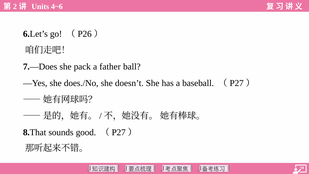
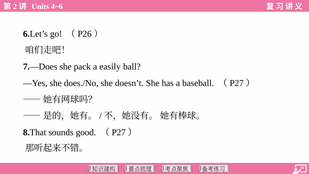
father: father -> easily
